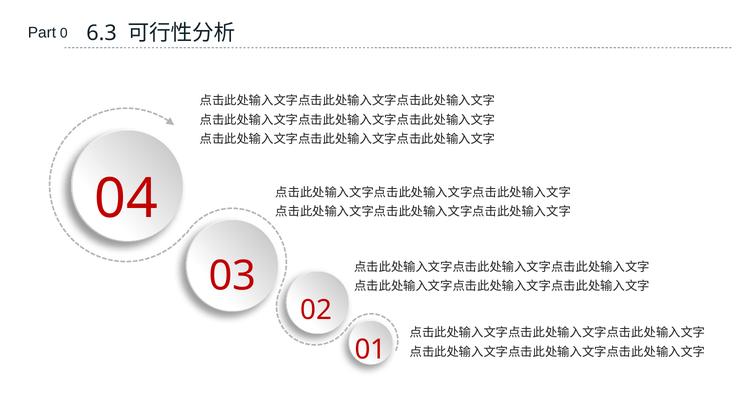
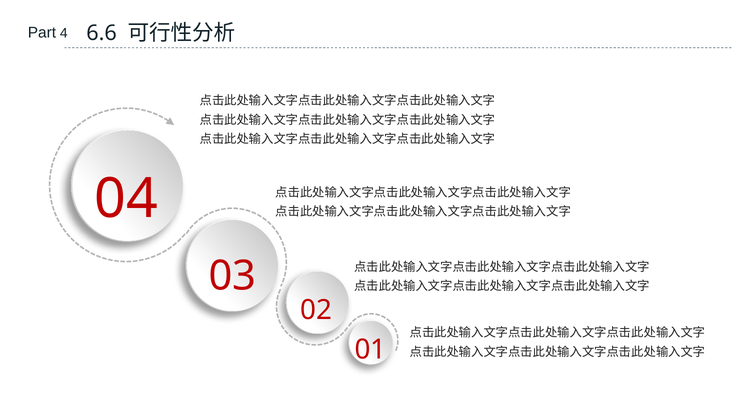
0: 0 -> 4
6.3: 6.3 -> 6.6
